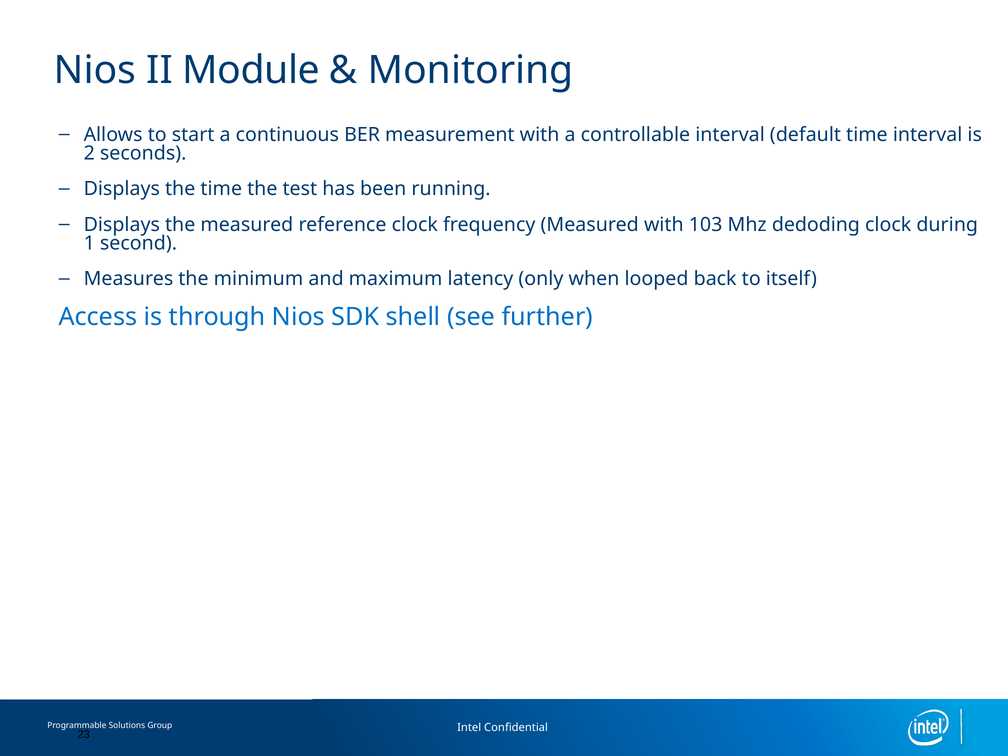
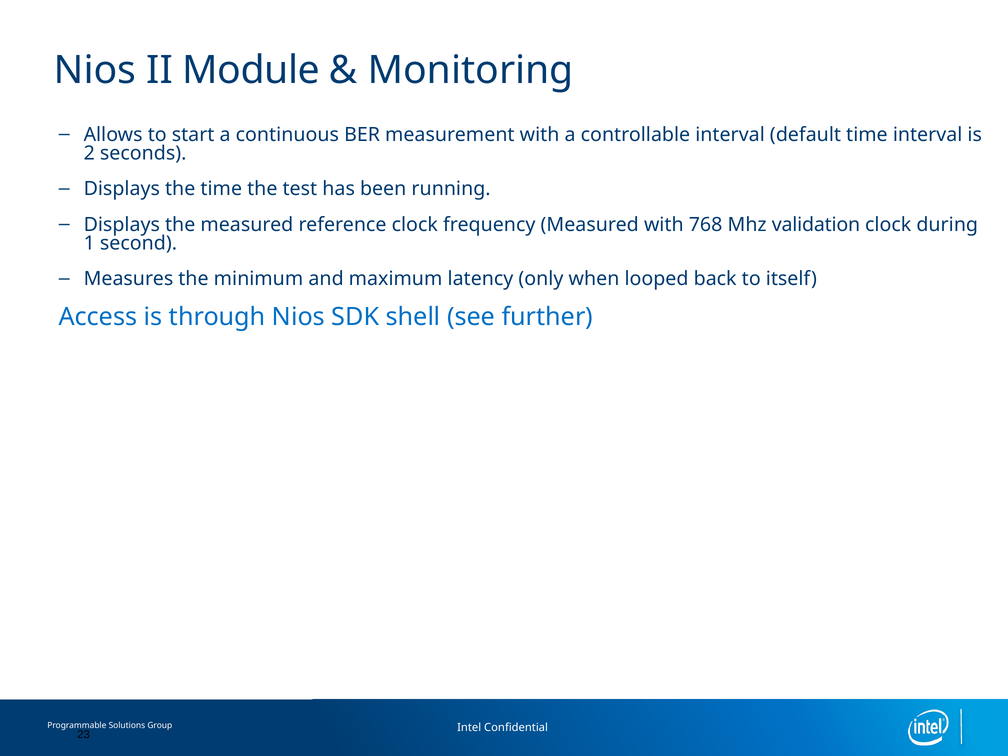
103: 103 -> 768
dedoding: dedoding -> validation
